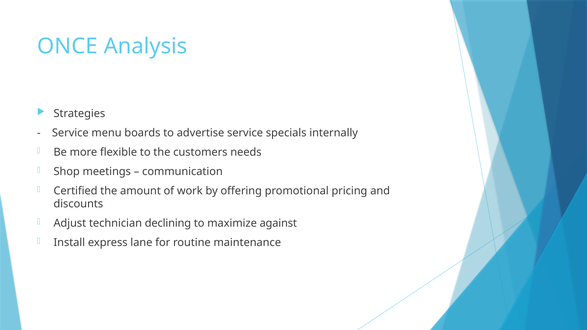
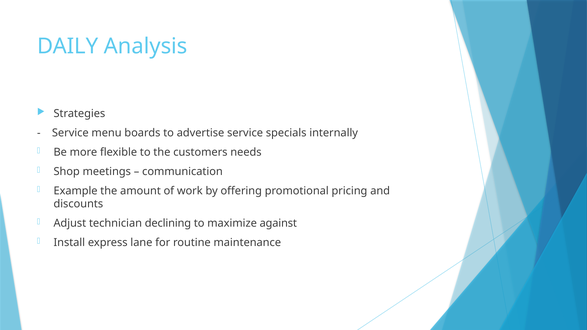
ONCE: ONCE -> DAILY
Certified: Certified -> Example
